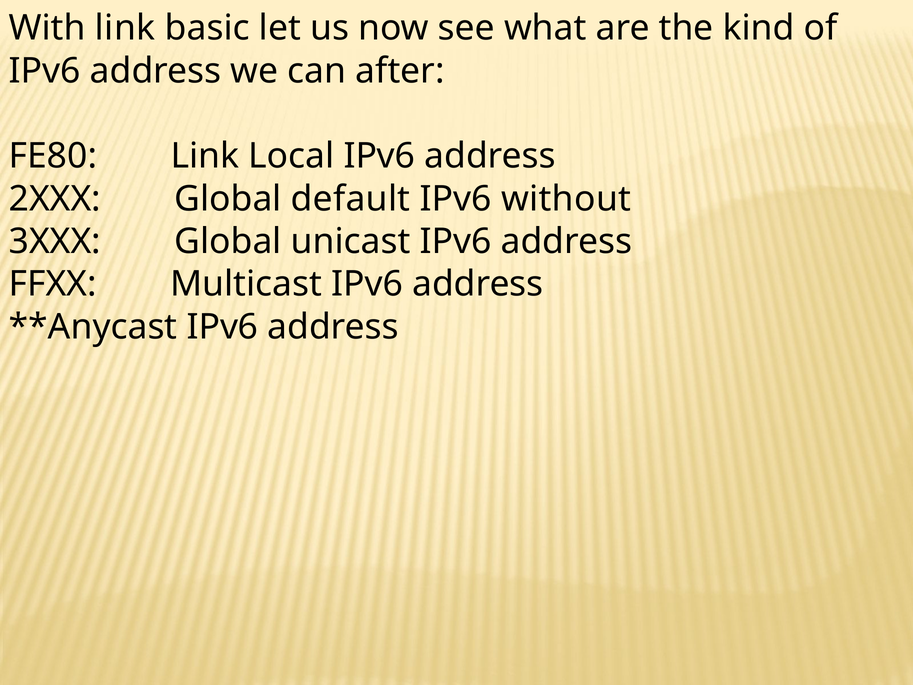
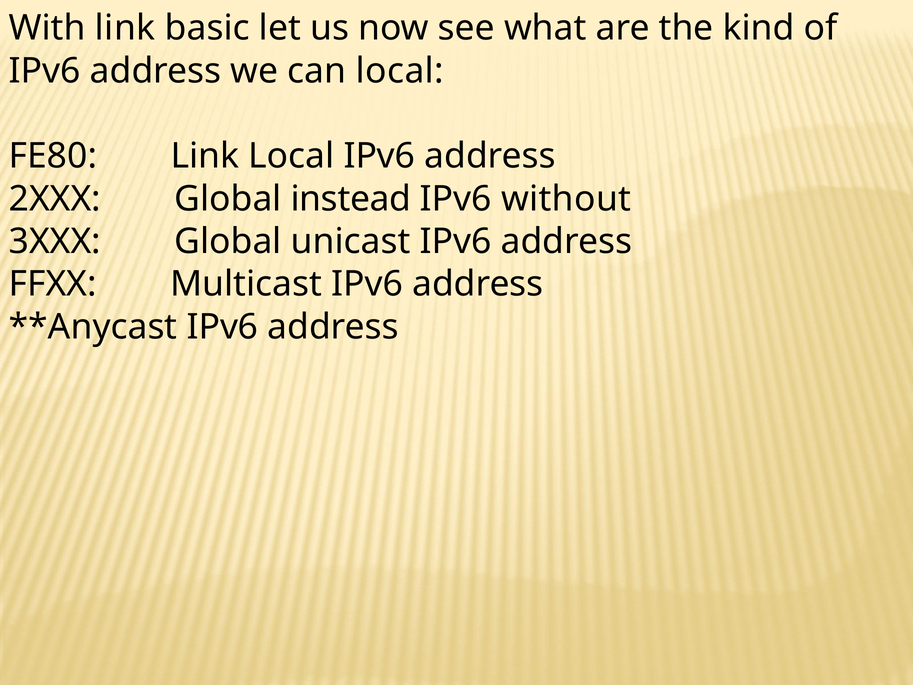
can after: after -> local
default: default -> instead
